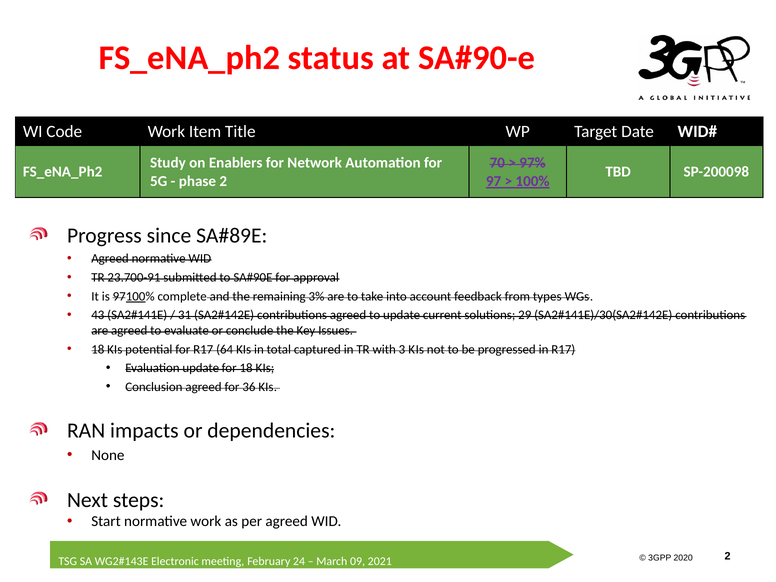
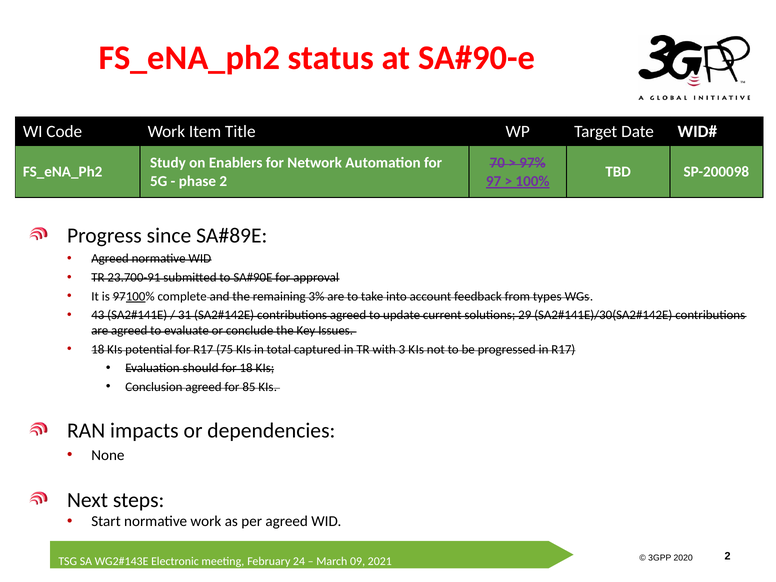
64: 64 -> 75
Evaluation update: update -> should
36: 36 -> 85
